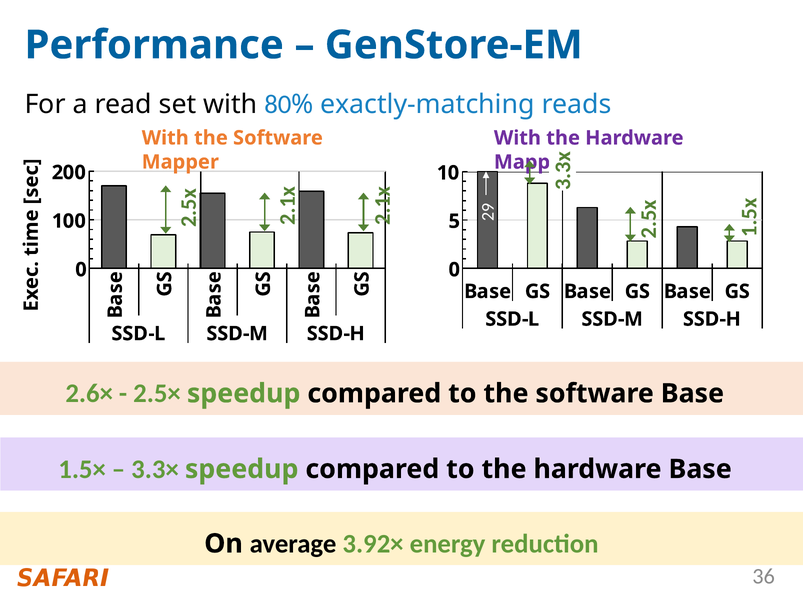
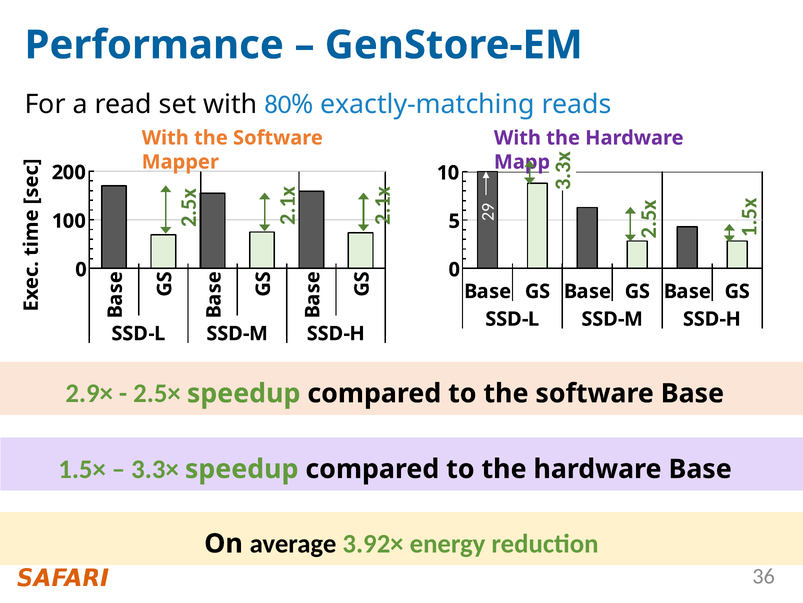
2.6×: 2.6× -> 2.9×
